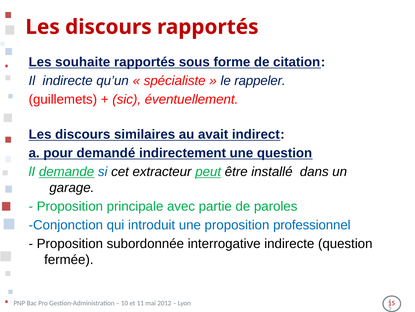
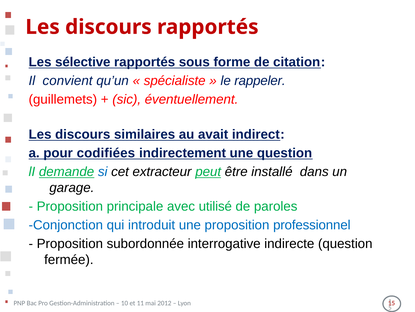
souhaite: souhaite -> sélective
Il indirecte: indirecte -> convient
demandé: demandé -> codifiées
partie: partie -> utilisé
